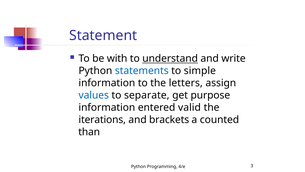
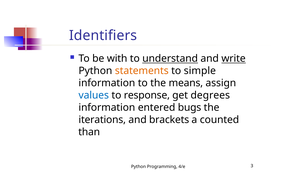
Statement: Statement -> Identifiers
write underline: none -> present
statements colour: blue -> orange
letters: letters -> means
separate: separate -> response
purpose: purpose -> degrees
valid: valid -> bugs
